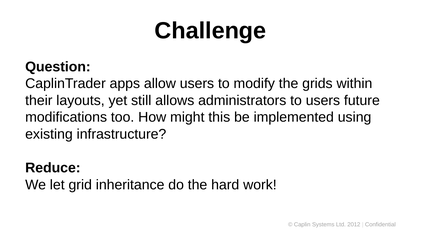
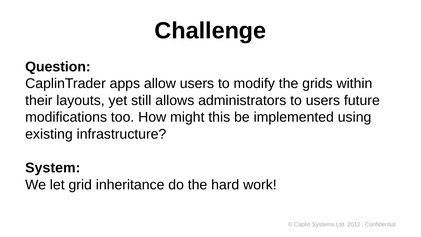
Reduce: Reduce -> System
